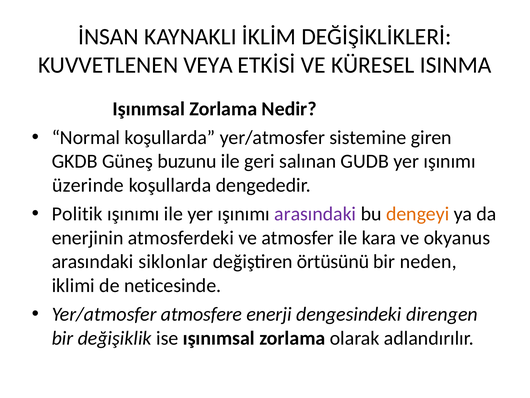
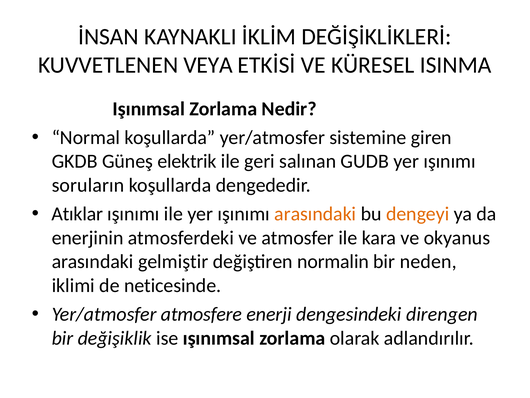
buzunu: buzunu -> elektrik
üzerinde: üzerinde -> soruların
Politik: Politik -> Atıklar
arasındaki at (315, 214) colour: purple -> orange
siklonlar: siklonlar -> gelmiştir
örtüsünü: örtüsünü -> normalin
